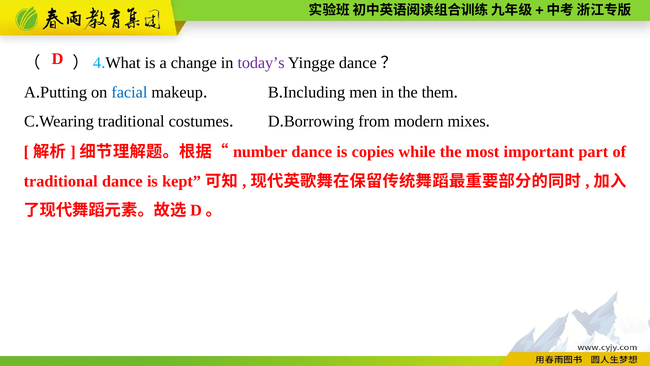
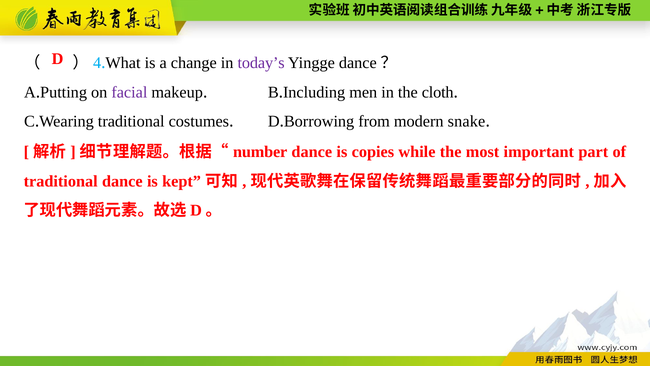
facial colour: blue -> purple
them: them -> cloth
mixes: mixes -> snake
